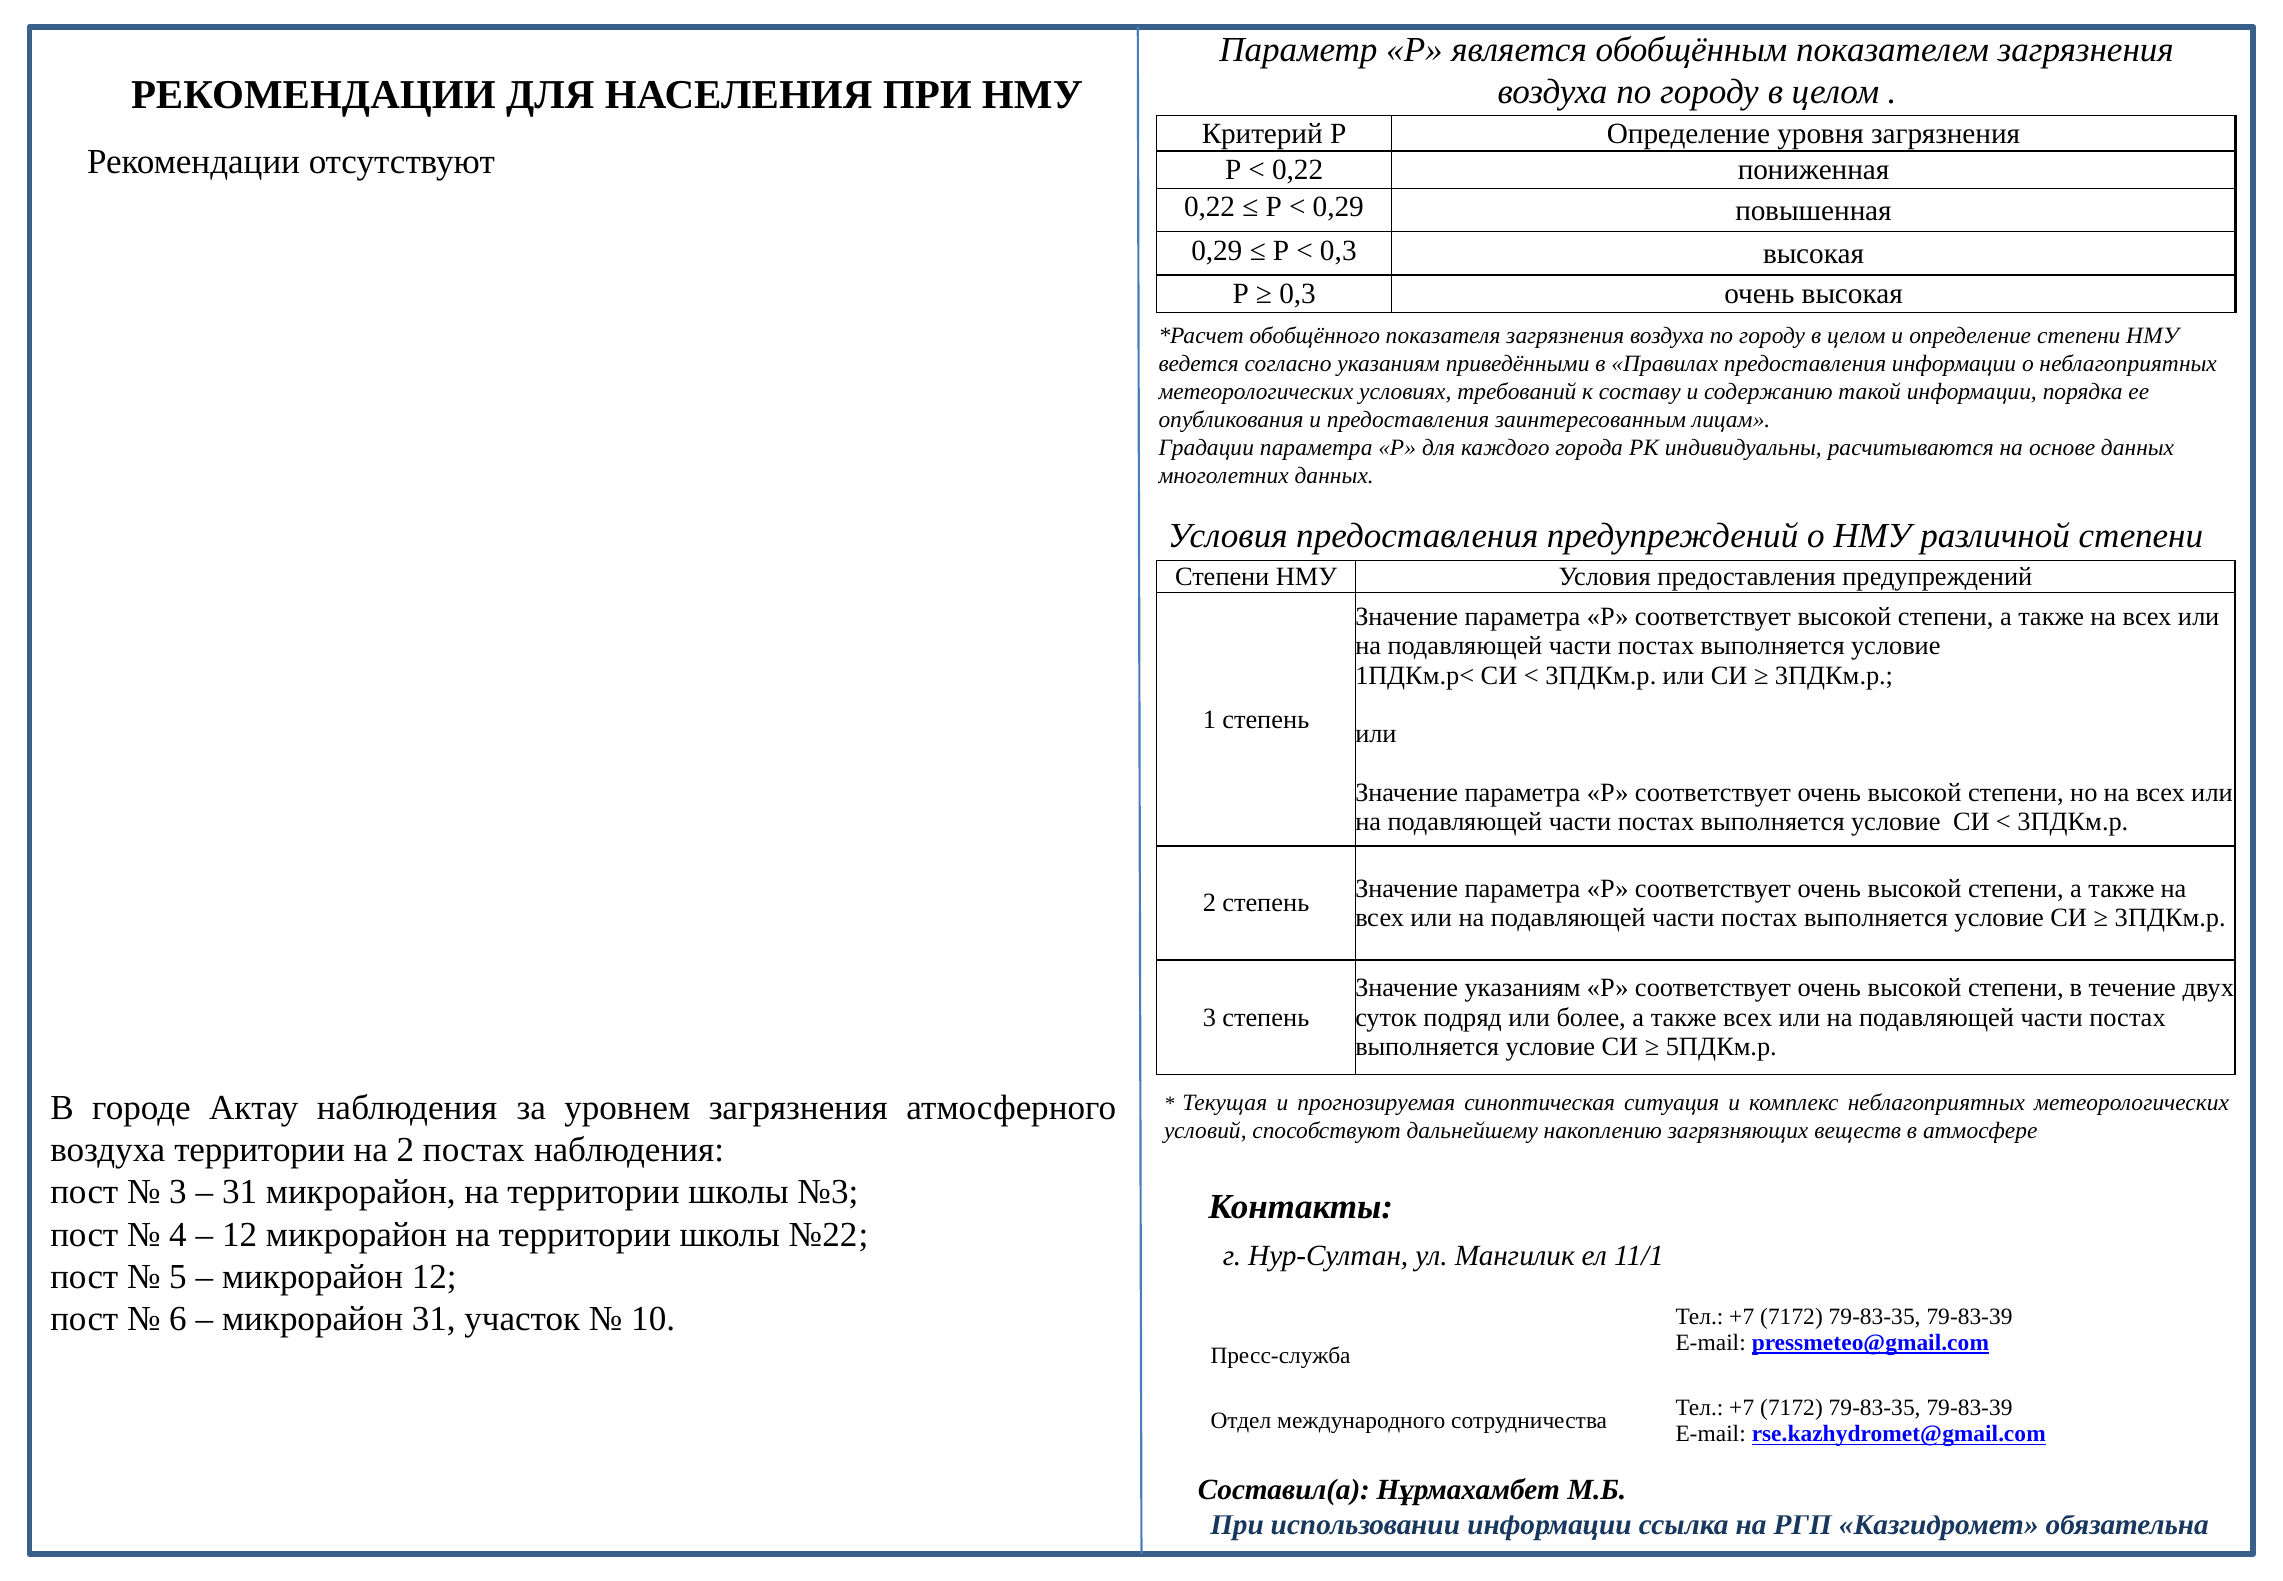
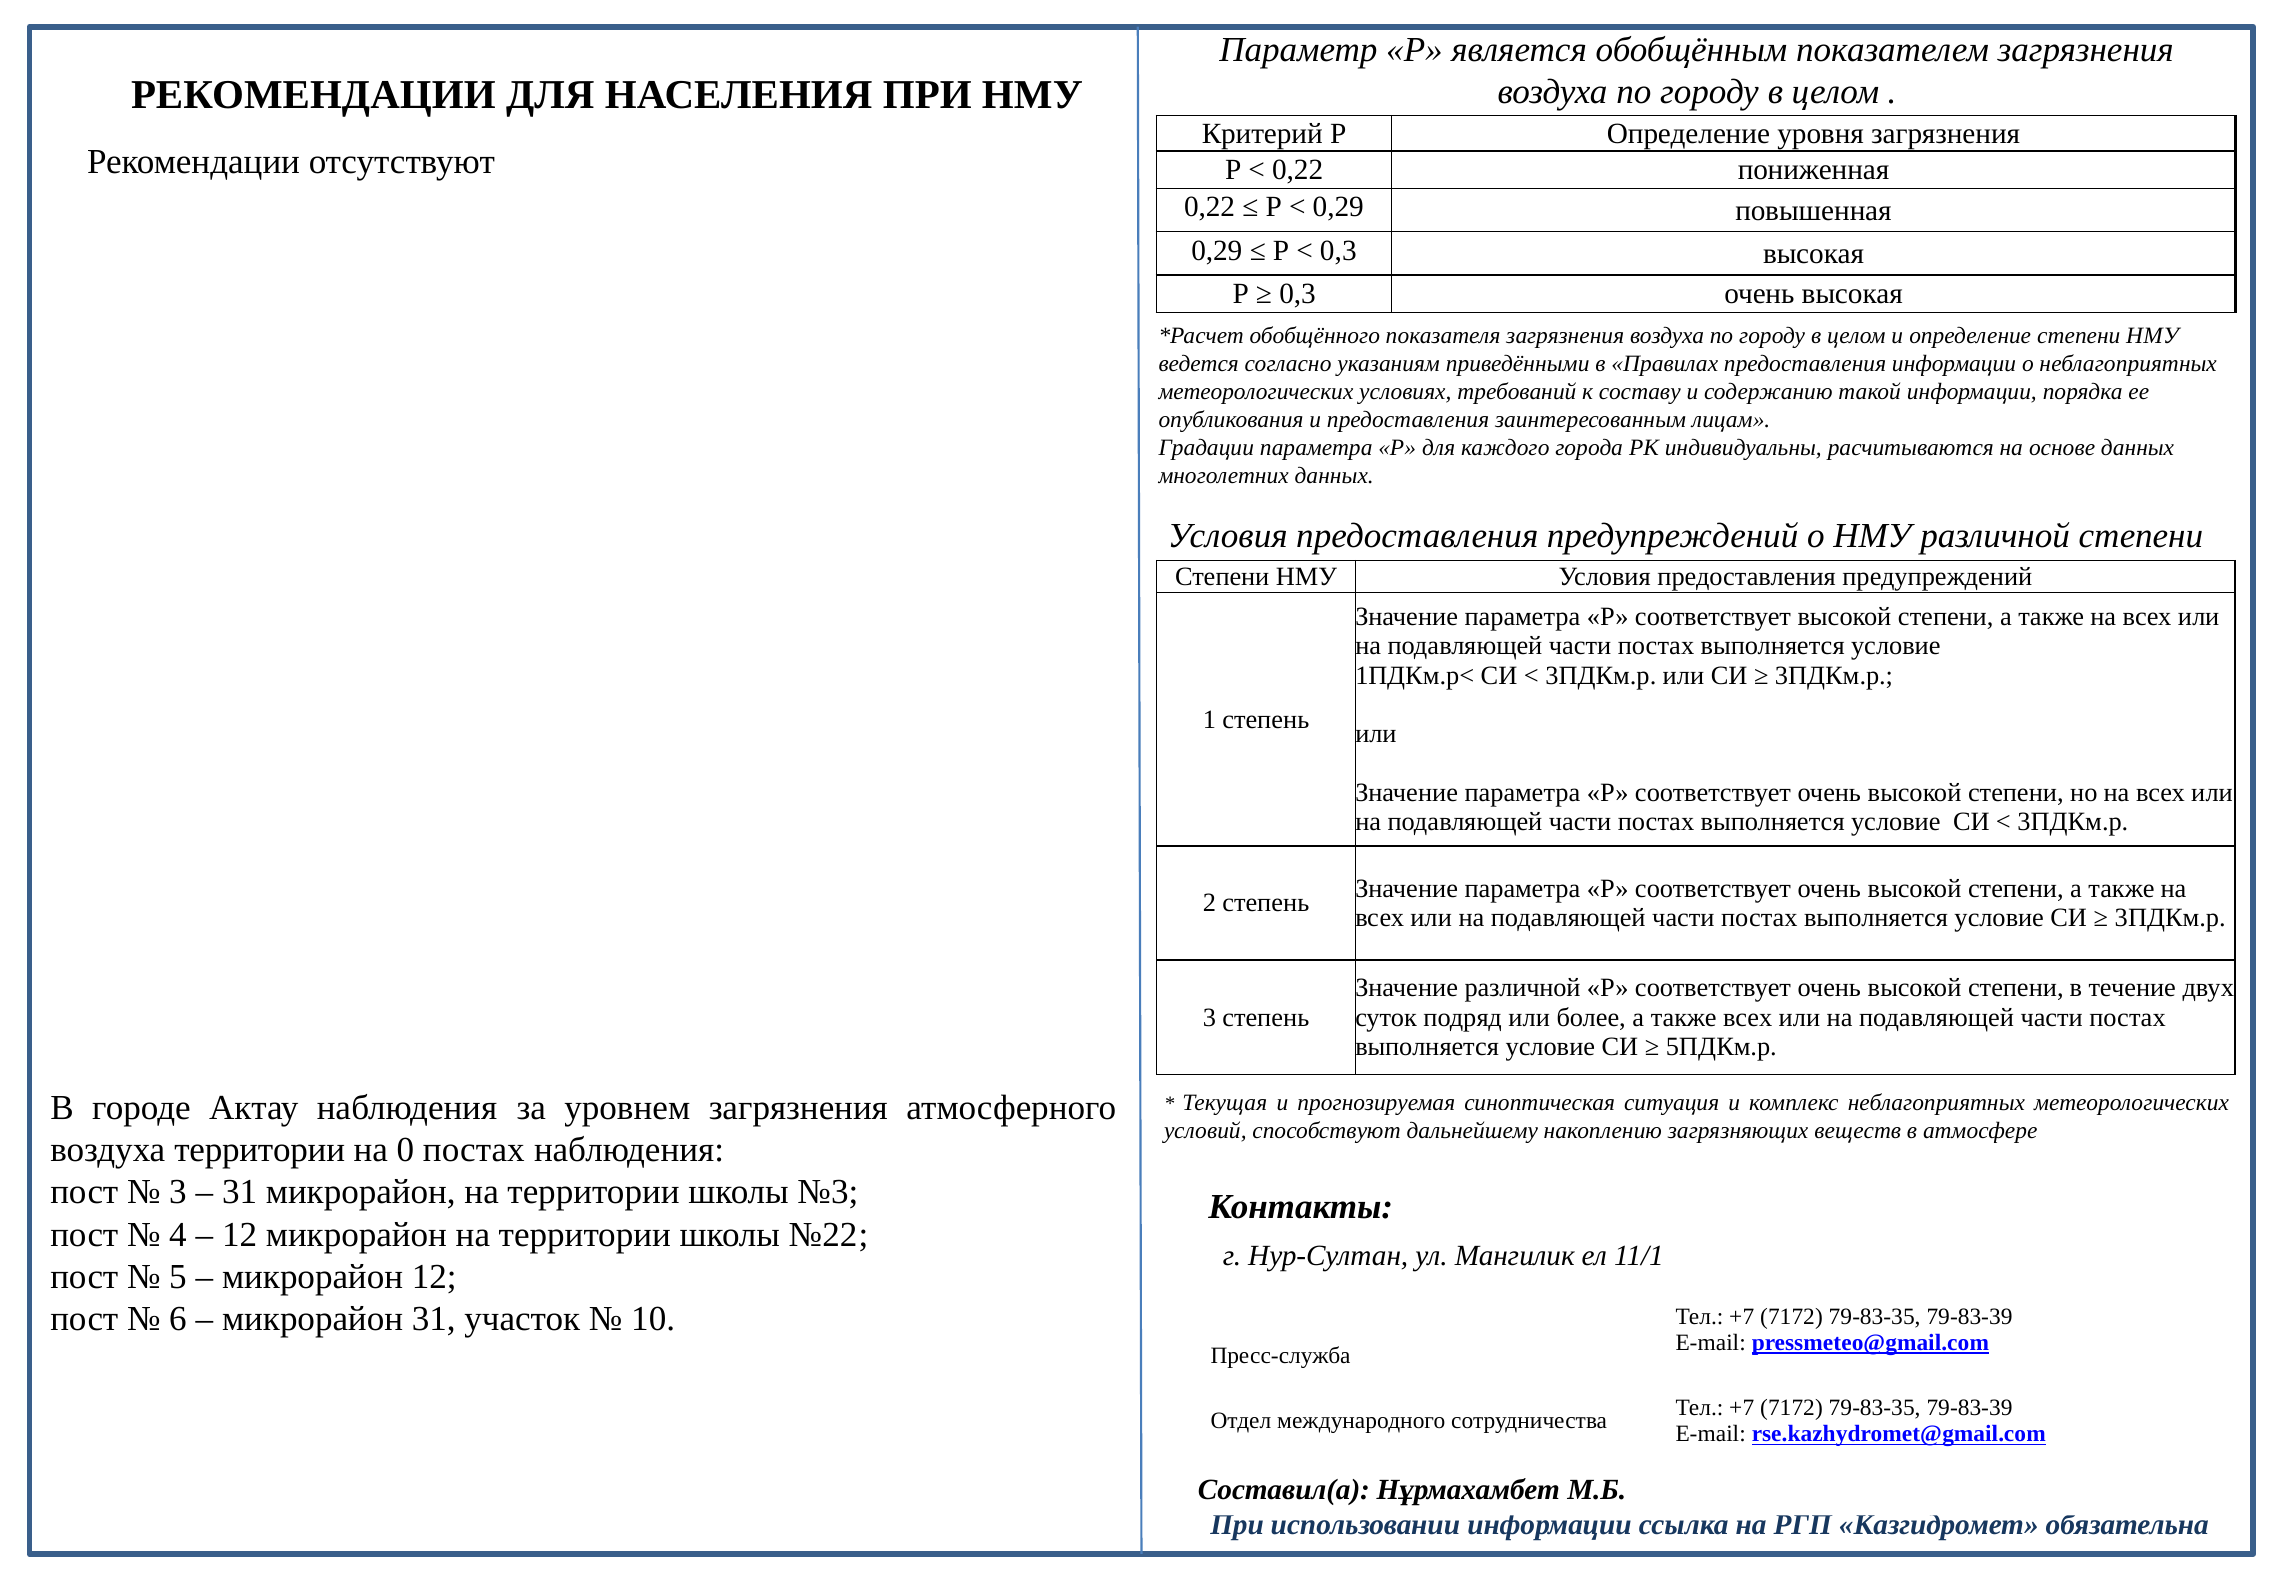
Значение указаниям: указаниям -> различной
на 2: 2 -> 0
